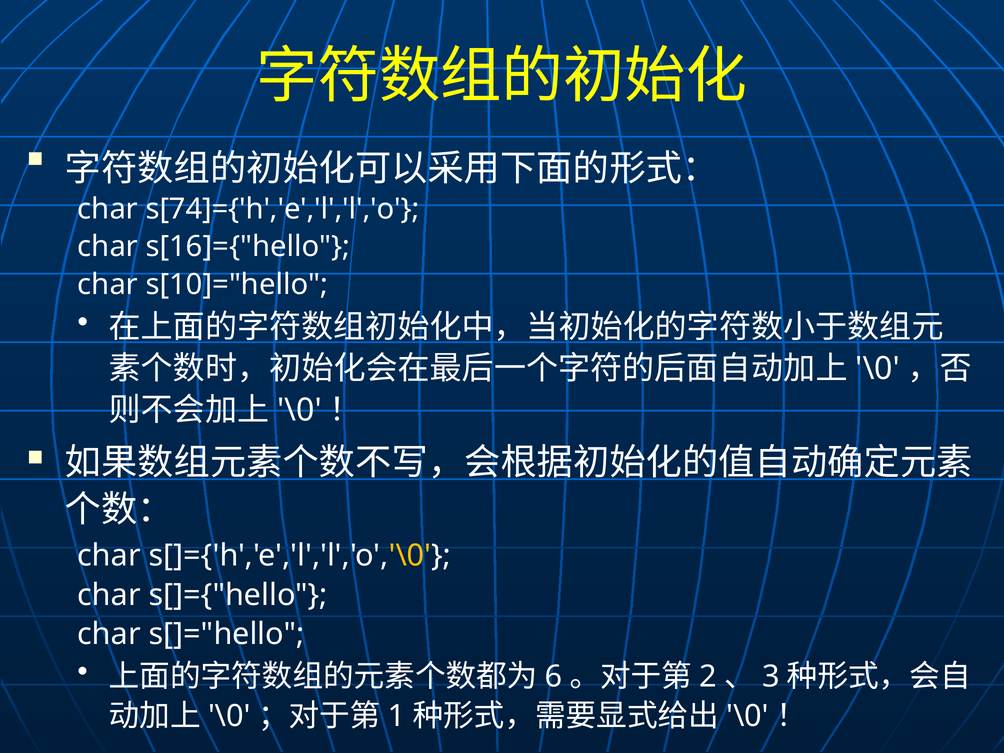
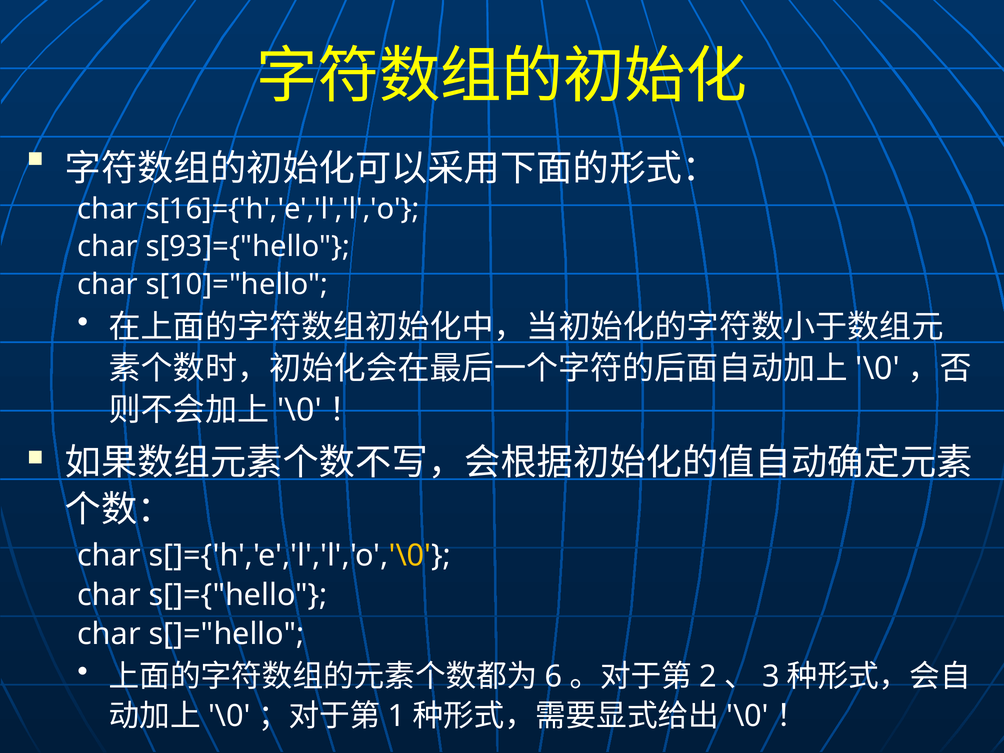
s[74]={'h','e','l','l','o: s[74]={'h','e','l','l','o -> s[16]={'h','e','l','l','o
s[16]={"hello: s[16]={"hello -> s[93]={"hello
